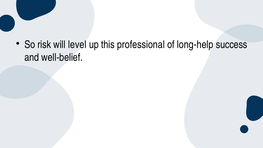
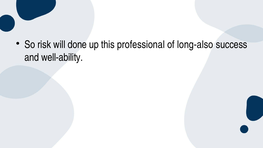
level: level -> done
long-help: long-help -> long-also
well-belief: well-belief -> well-ability
